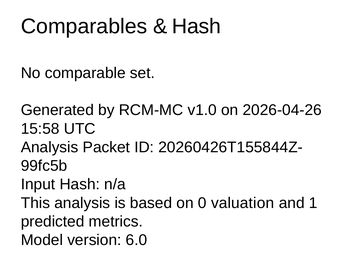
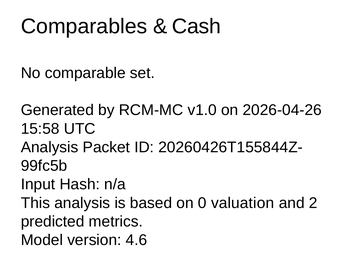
Hash at (196, 26): Hash -> Cash
1: 1 -> 2
6.0: 6.0 -> 4.6
